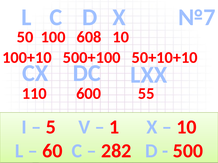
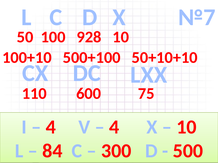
608: 608 -> 928
55: 55 -> 75
5 at (51, 127): 5 -> 4
1 at (114, 127): 1 -> 4
60: 60 -> 84
282: 282 -> 300
